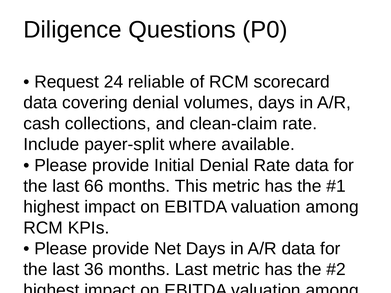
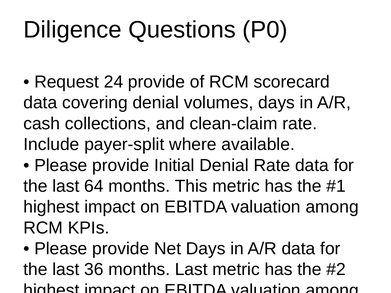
24 reliable: reliable -> provide
66: 66 -> 64
